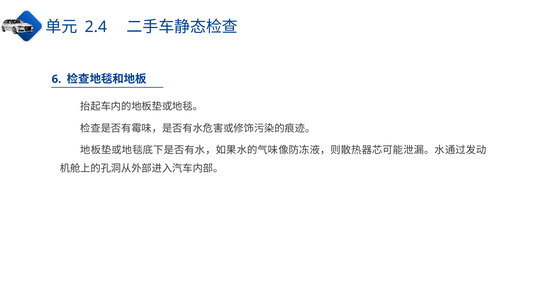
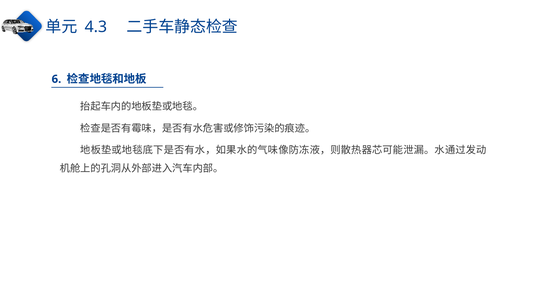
2.4: 2.4 -> 4.3
